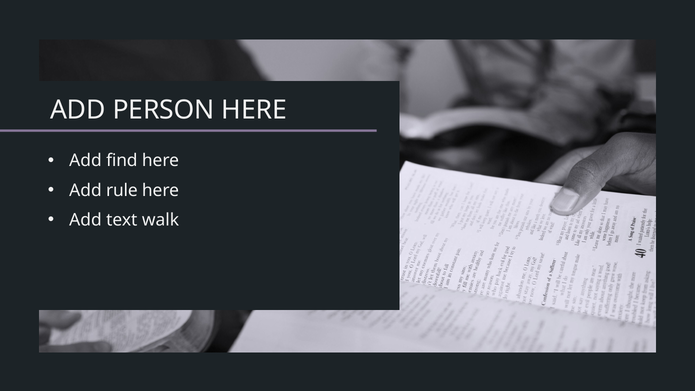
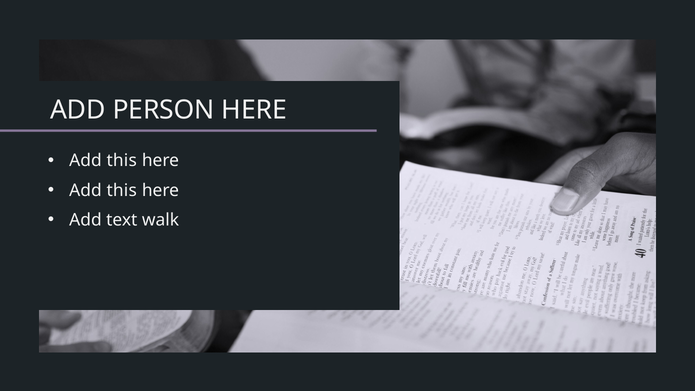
find at (122, 161): find -> this
rule at (122, 190): rule -> this
